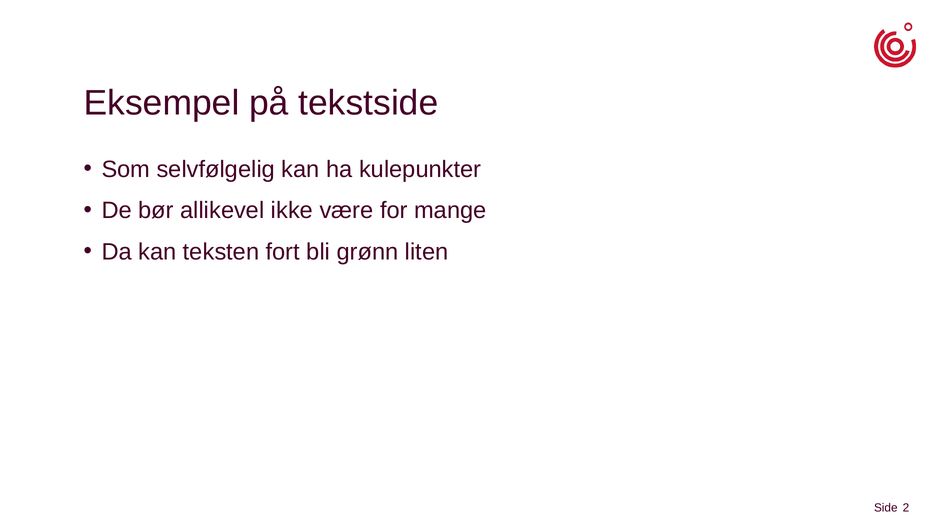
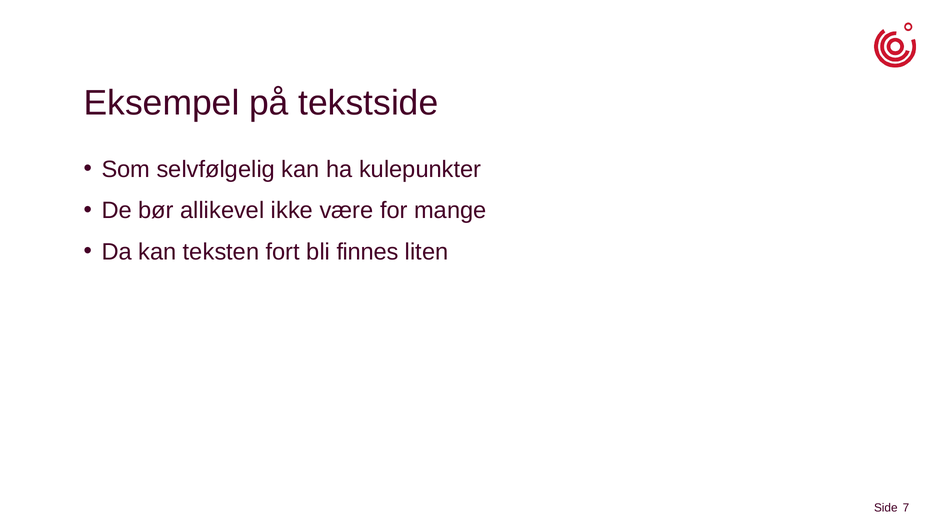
grønn: grønn -> finnes
2: 2 -> 7
